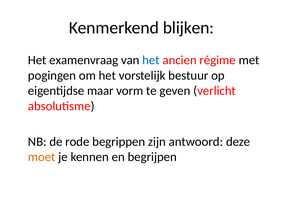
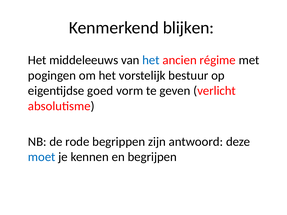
examenvraag: examenvraag -> middeleeuws
maar: maar -> goed
moet colour: orange -> blue
